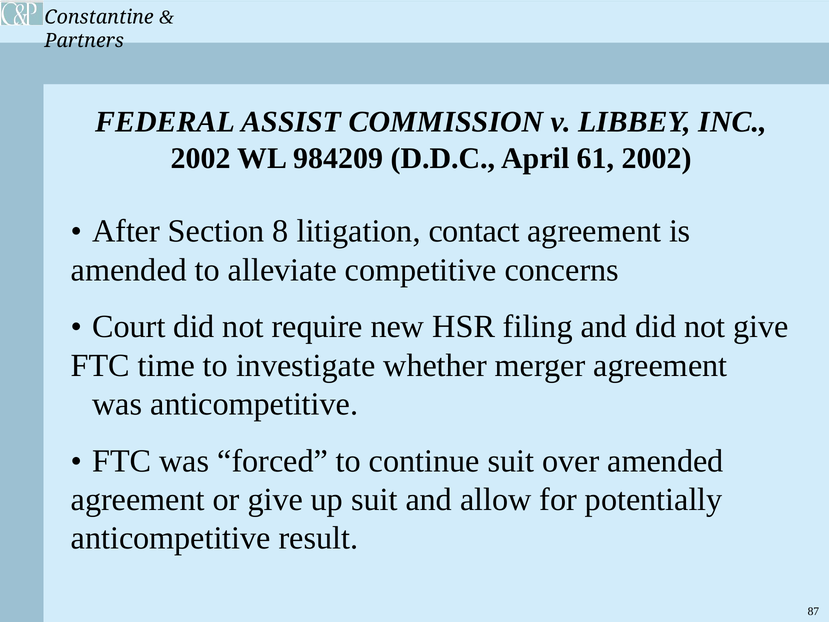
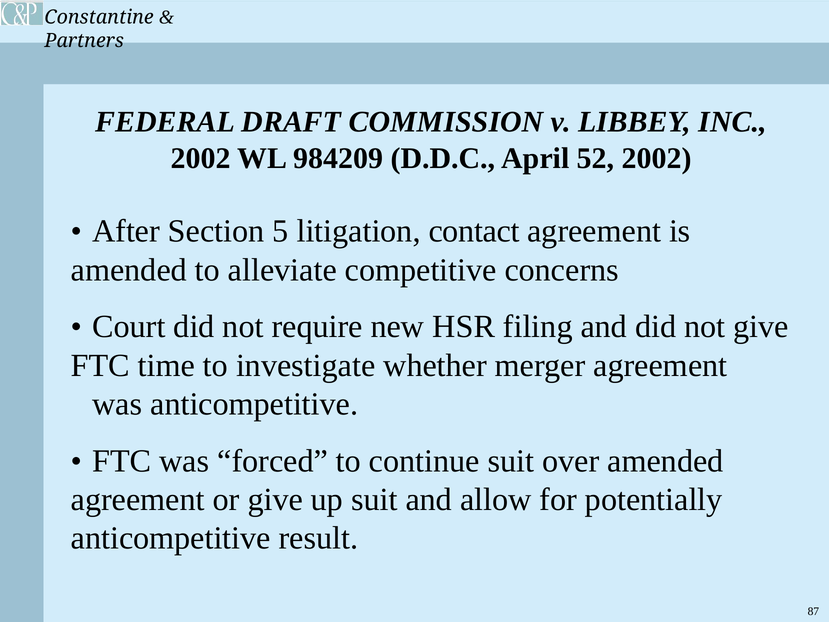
ASSIST: ASSIST -> DRAFT
61: 61 -> 52
8: 8 -> 5
